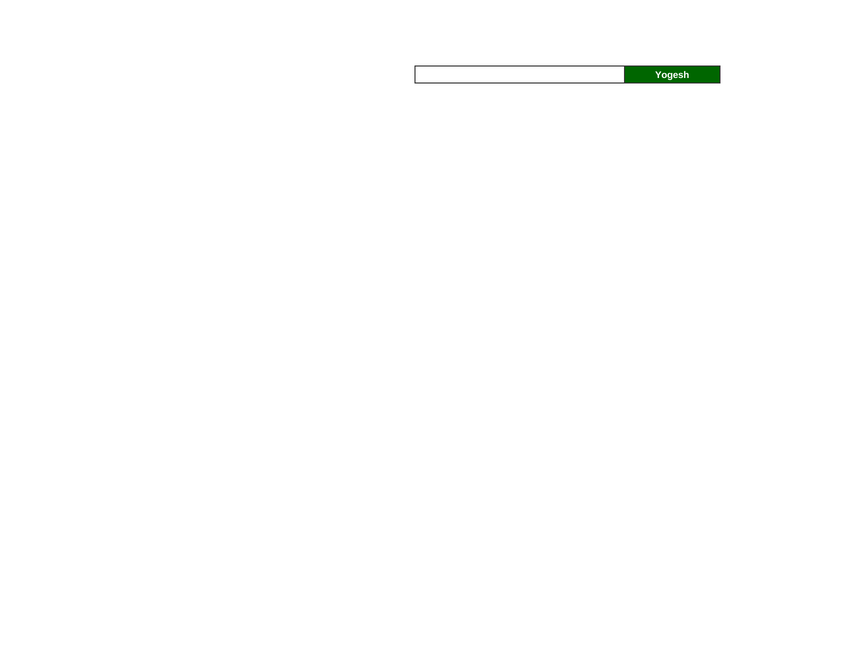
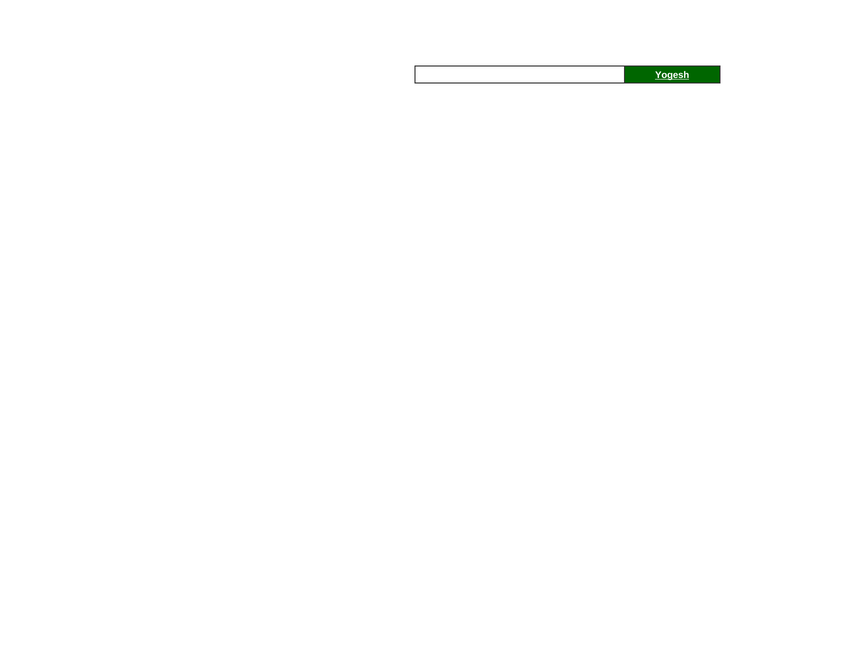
Yogesh underline: none -> present
